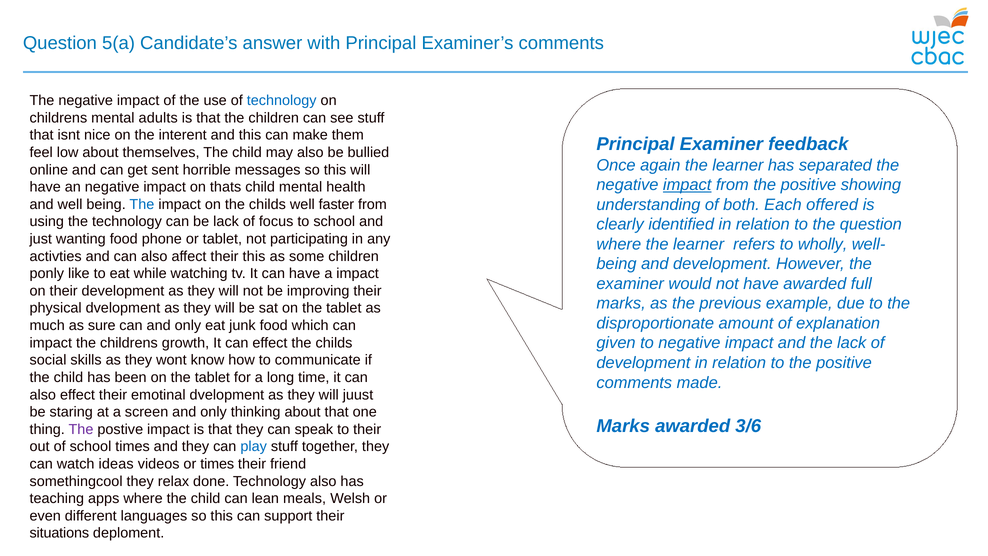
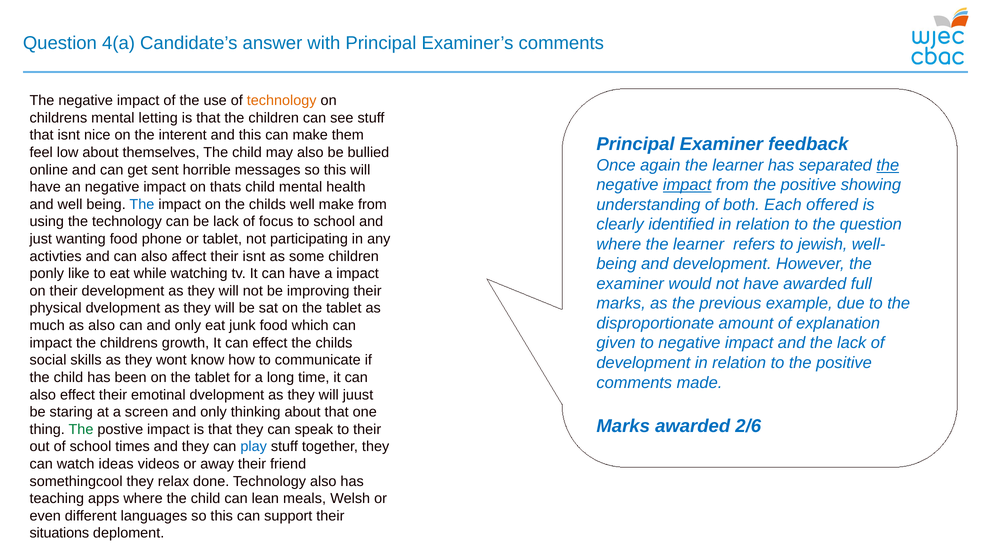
5(a: 5(a -> 4(a
technology at (282, 100) colour: blue -> orange
adults: adults -> letting
the at (888, 165) underline: none -> present
well faster: faster -> make
wholly: wholly -> jewish
their this: this -> isnt
as sure: sure -> also
3/6: 3/6 -> 2/6
The at (81, 429) colour: purple -> green
or times: times -> away
